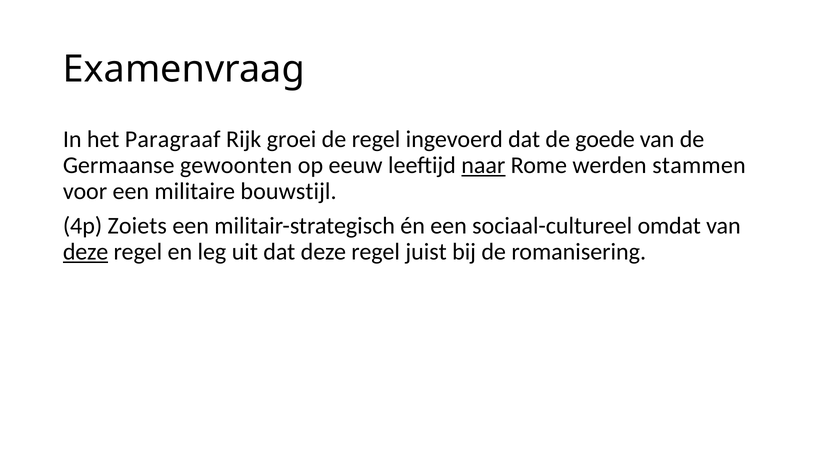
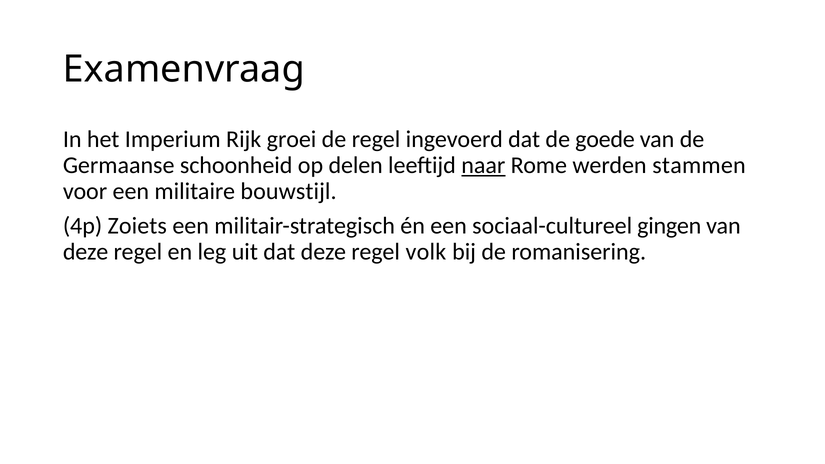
Paragraaf: Paragraaf -> Imperium
gewoonten: gewoonten -> schoonheid
eeuw: eeuw -> delen
omdat: omdat -> gingen
deze at (86, 252) underline: present -> none
juist: juist -> volk
